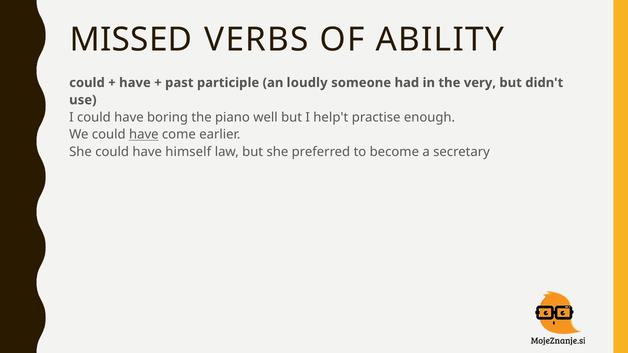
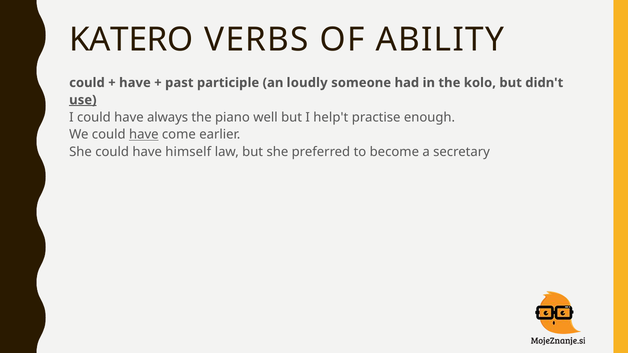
MISSED: MISSED -> KATERO
very: very -> kolo
use underline: none -> present
boring: boring -> always
